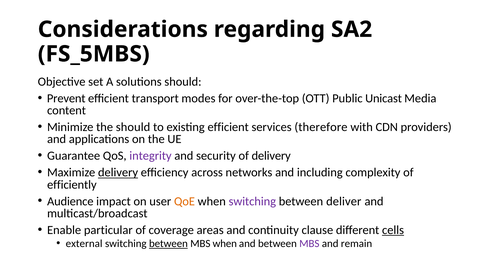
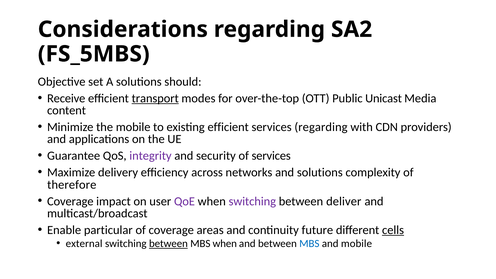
Prevent: Prevent -> Receive
transport underline: none -> present
the should: should -> mobile
services therefore: therefore -> regarding
of delivery: delivery -> services
delivery at (118, 173) underline: present -> none
and including: including -> solutions
efficiently: efficiently -> therefore
Audience at (70, 201): Audience -> Coverage
QoE colour: orange -> purple
clause: clause -> future
MBS at (309, 244) colour: purple -> blue
and remain: remain -> mobile
